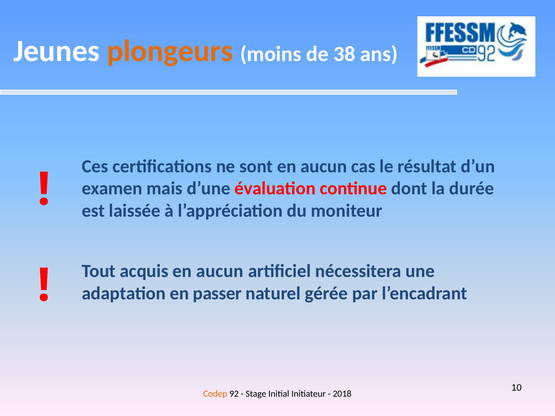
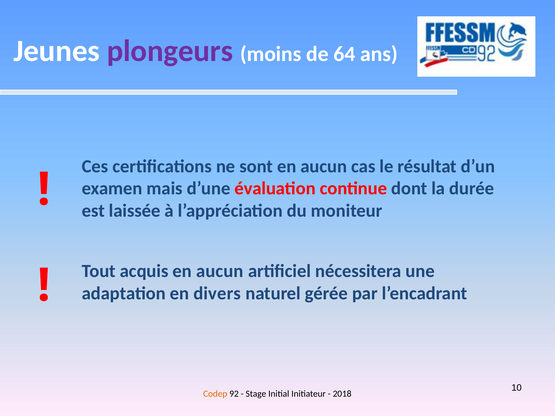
plongeurs colour: orange -> purple
38: 38 -> 64
passer: passer -> divers
